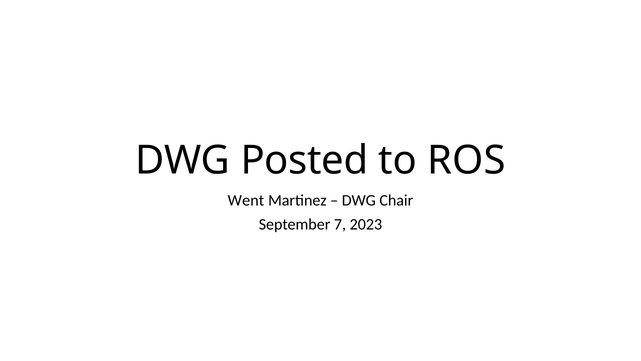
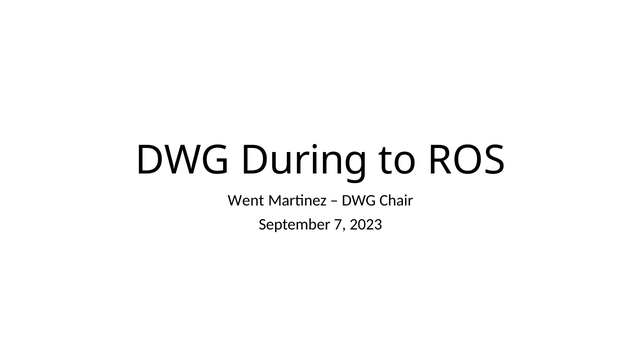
Posted: Posted -> During
